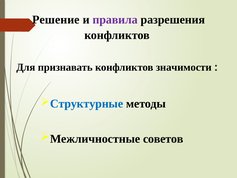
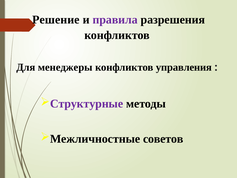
признавать: признавать -> менеджеры
значимости: значимости -> управления
Структурные colour: blue -> purple
